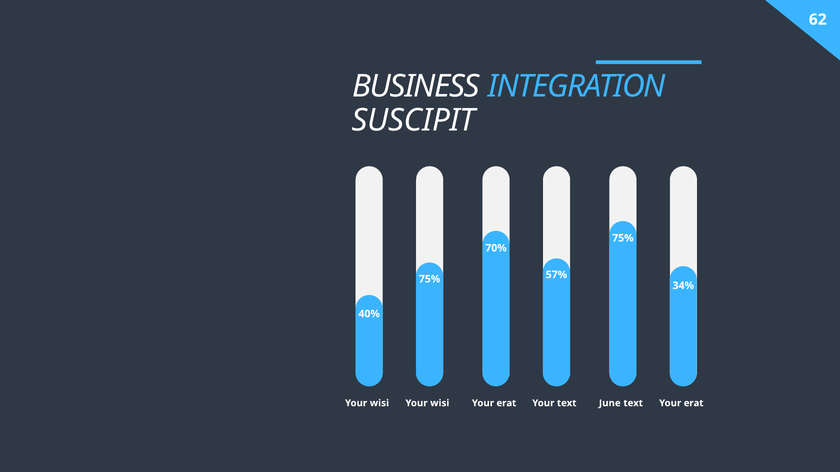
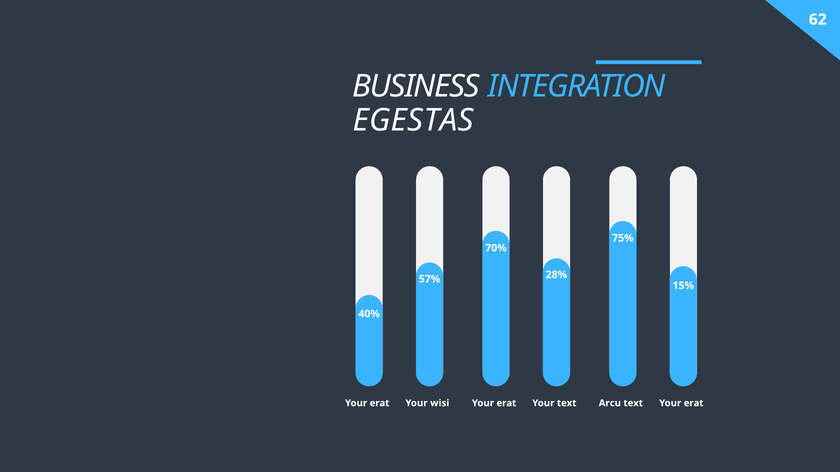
SUSCIPIT: SUSCIPIT -> EGESTAS
57%: 57% -> 28%
75% at (430, 279): 75% -> 57%
34%: 34% -> 15%
wisi at (379, 403): wisi -> erat
June: June -> Arcu
